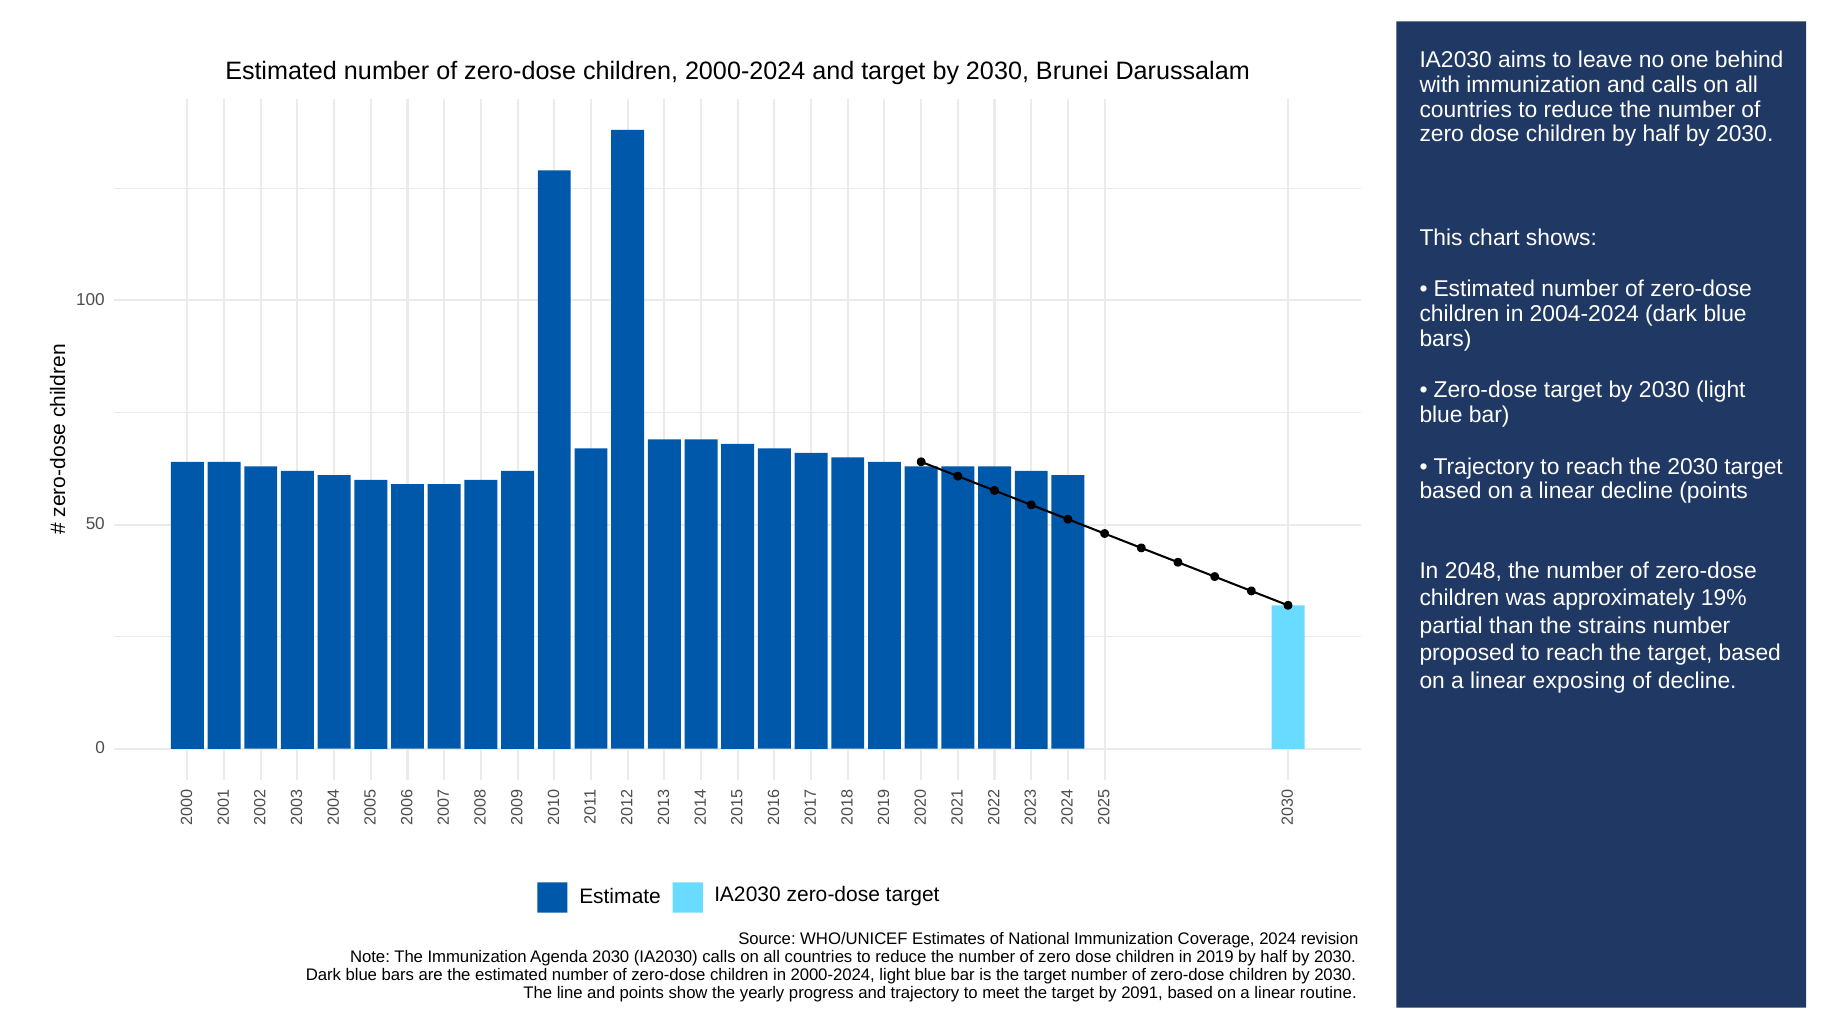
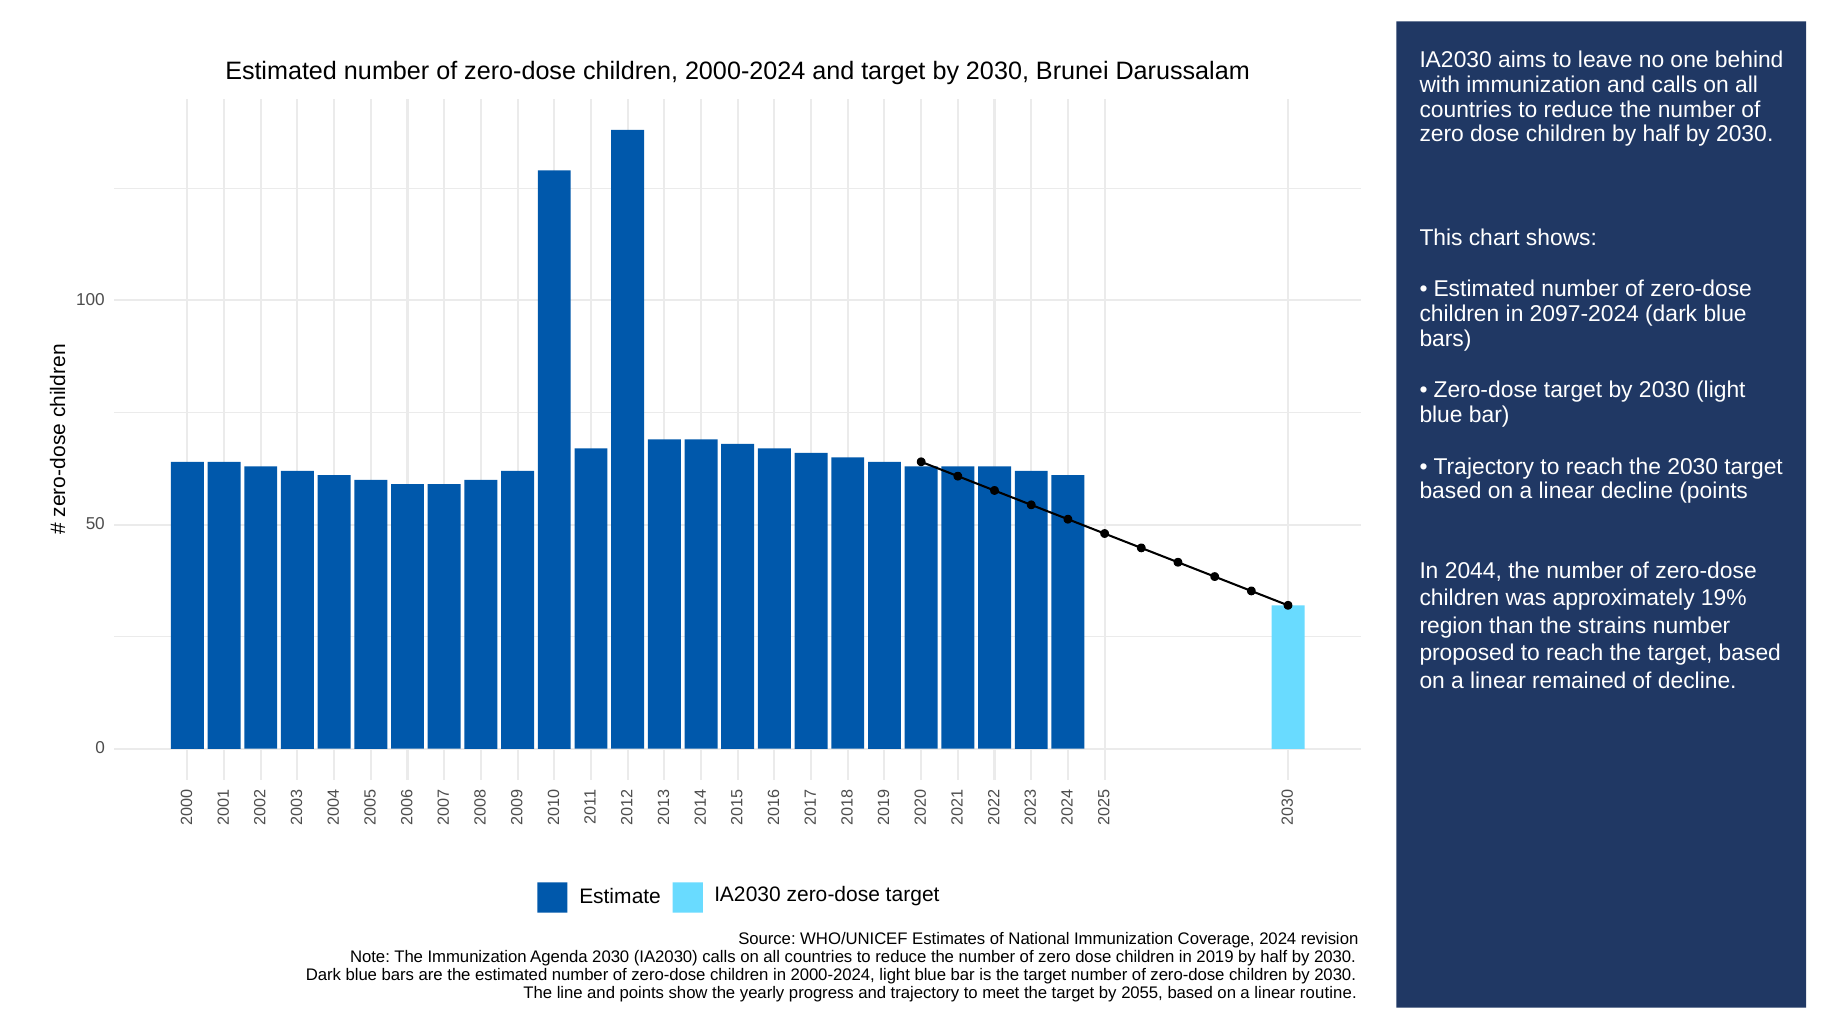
2004-2024: 2004-2024 -> 2097-2024
2048: 2048 -> 2044
partial: partial -> region
exposing: exposing -> remained
2091: 2091 -> 2055
